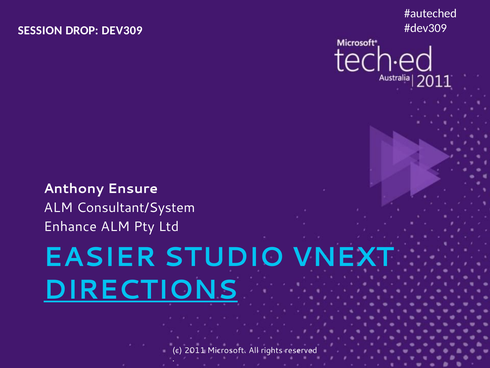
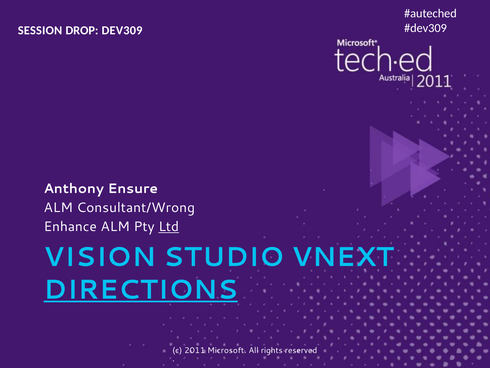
Consultant/System: Consultant/System -> Consultant/Wrong
Ltd underline: none -> present
EASIER: EASIER -> VISION
